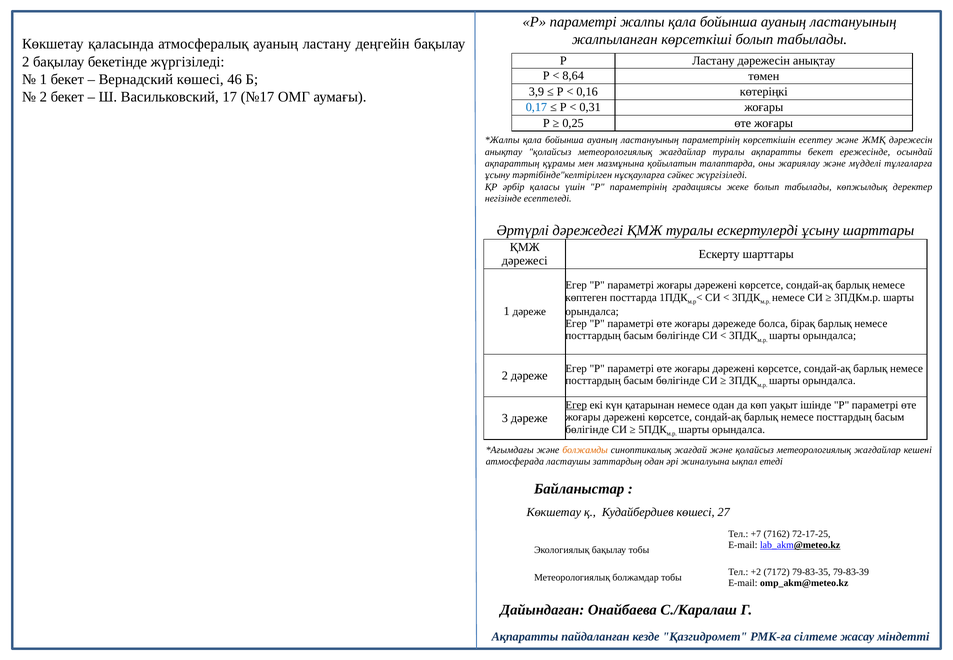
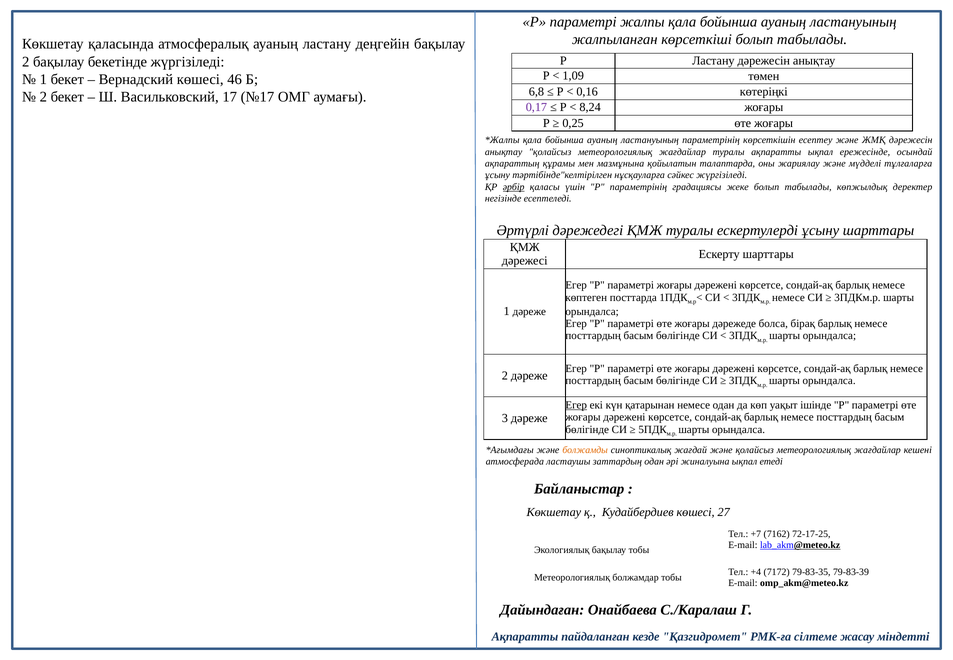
8,64: 8,64 -> 1,09
3,9: 3,9 -> 6,8
0,17 colour: blue -> purple
0,31: 0,31 -> 8,24
ақпаратты бекет: бекет -> ықпал
әрбір underline: none -> present
+2: +2 -> +4
